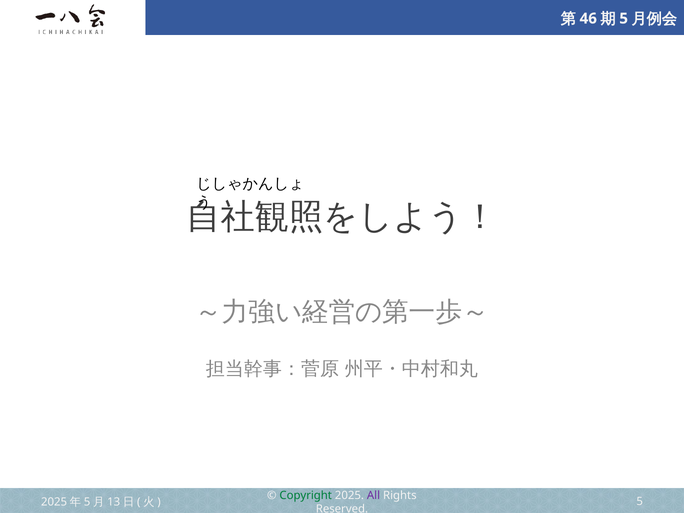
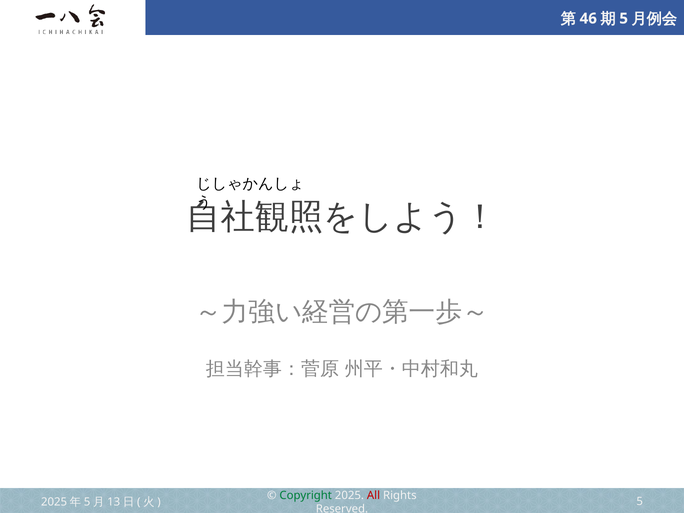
All colour: purple -> red
